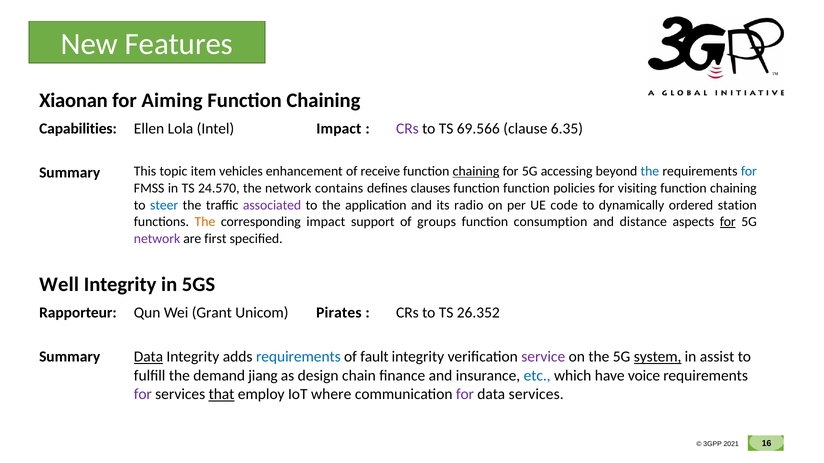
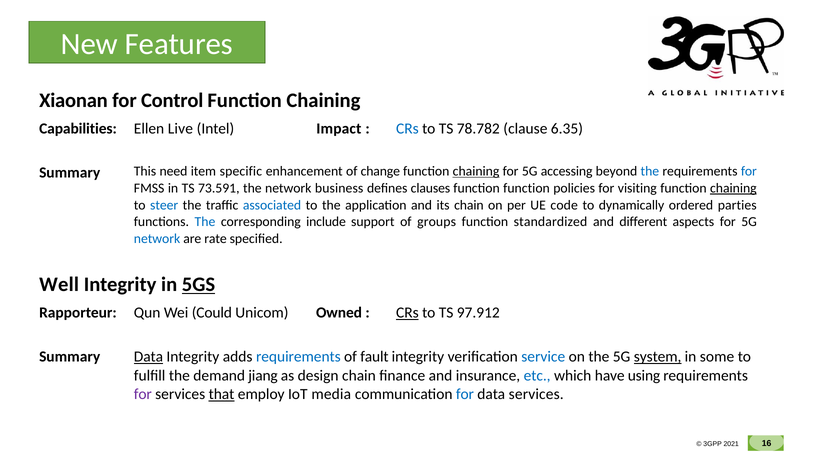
Aiming: Aiming -> Control
Lola: Lola -> Live
CRs at (407, 129) colour: purple -> blue
69.566: 69.566 -> 78.782
topic: topic -> need
vehicles: vehicles -> specific
receive: receive -> change
24.570: 24.570 -> 73.591
contains: contains -> business
chaining at (733, 188) underline: none -> present
associated colour: purple -> blue
its radio: radio -> chain
station: station -> parties
The at (205, 222) colour: orange -> blue
corresponding impact: impact -> include
consumption: consumption -> standardized
distance: distance -> different
for at (728, 222) underline: present -> none
network at (157, 239) colour: purple -> blue
first: first -> rate
5GS underline: none -> present
Grant: Grant -> Could
Pirates: Pirates -> Owned
CRs at (407, 313) underline: none -> present
26.352: 26.352 -> 97.912
service colour: purple -> blue
assist: assist -> some
voice: voice -> using
where: where -> media
for at (465, 395) colour: purple -> blue
